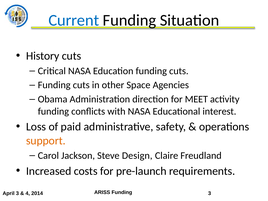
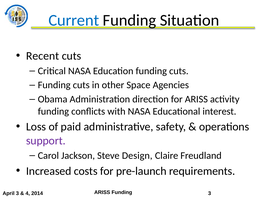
History: History -> Recent
for MEET: MEET -> ARISS
support colour: orange -> purple
